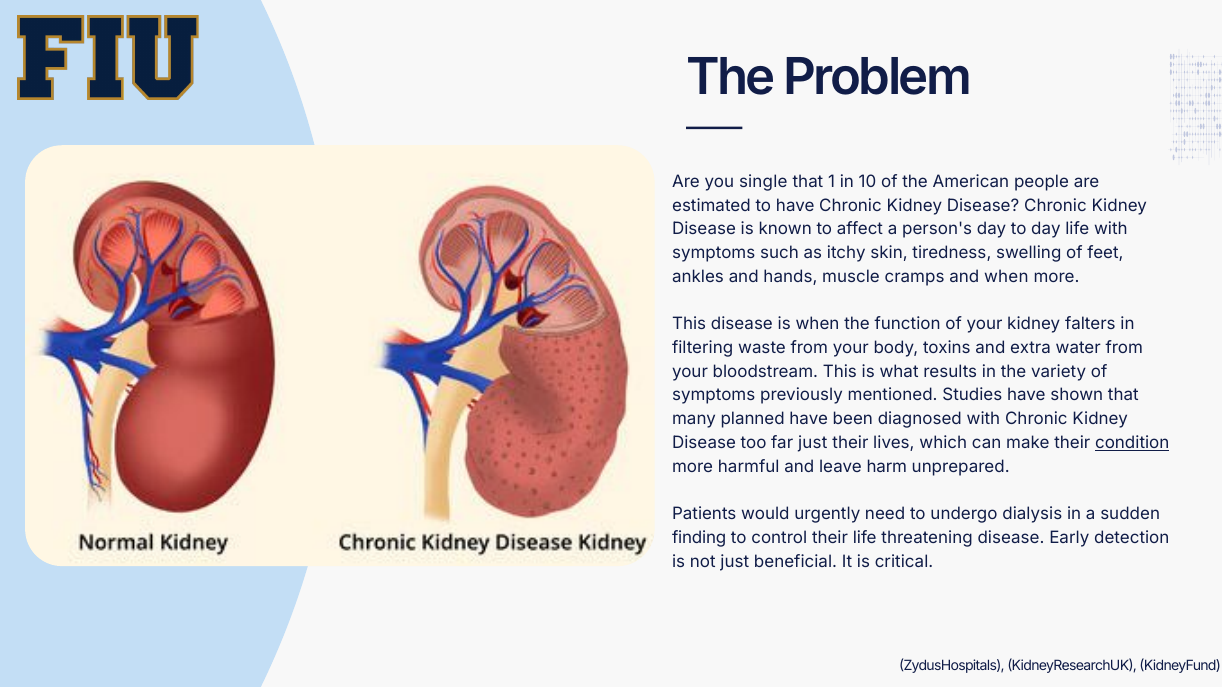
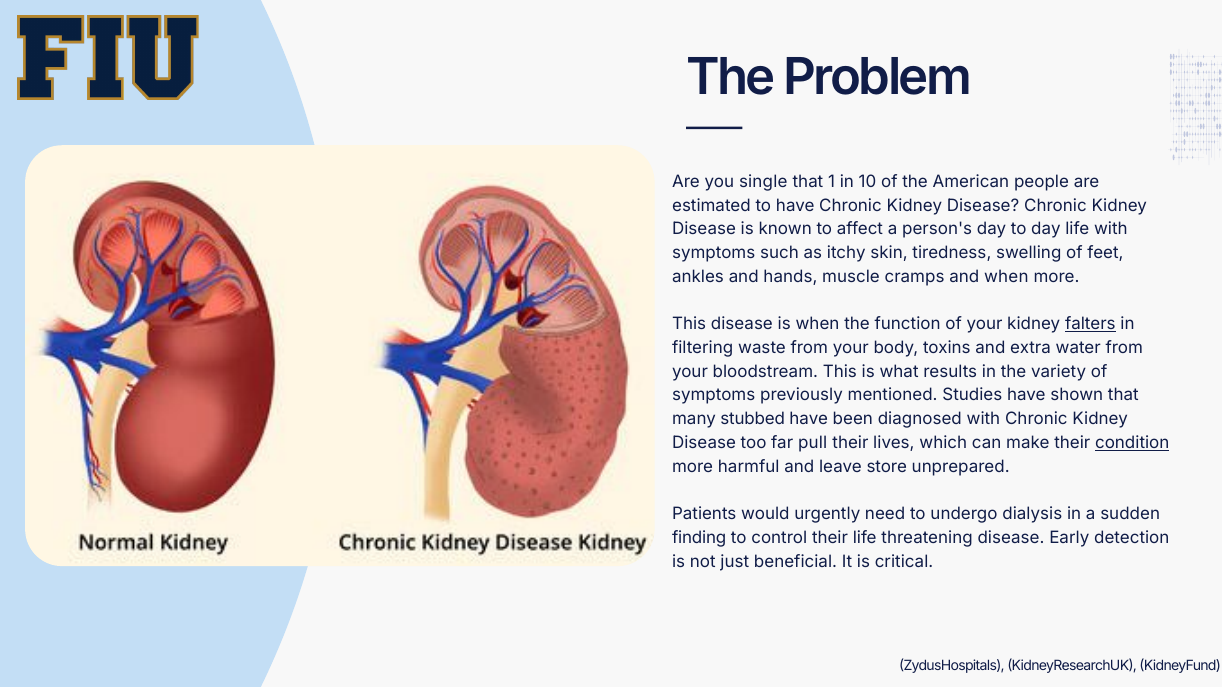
falters underline: none -> present
planned: planned -> stubbed
far just: just -> pull
harm: harm -> store
